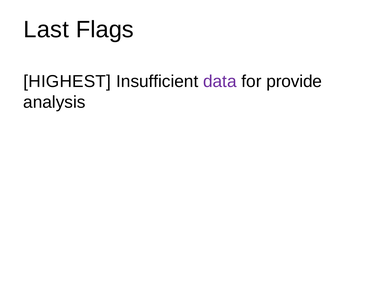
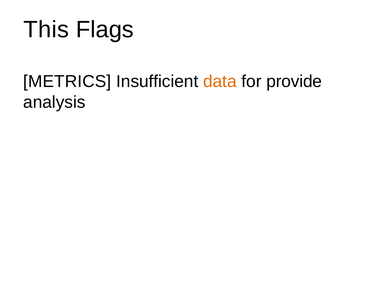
Last: Last -> This
HIGHEST: HIGHEST -> METRICS
data colour: purple -> orange
